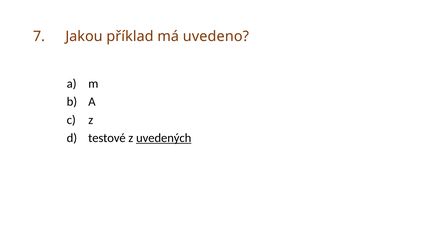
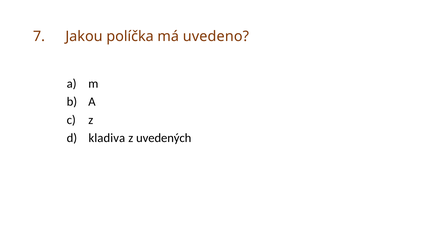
příklad: příklad -> políčka
testové: testové -> kladiva
uvedených underline: present -> none
